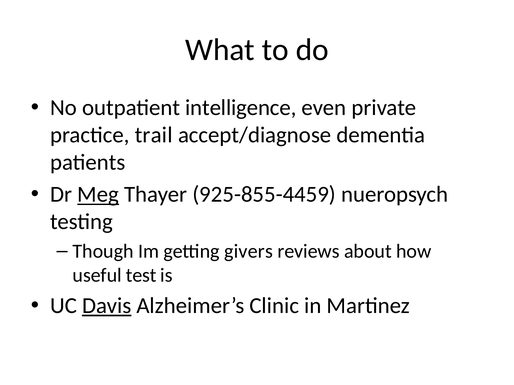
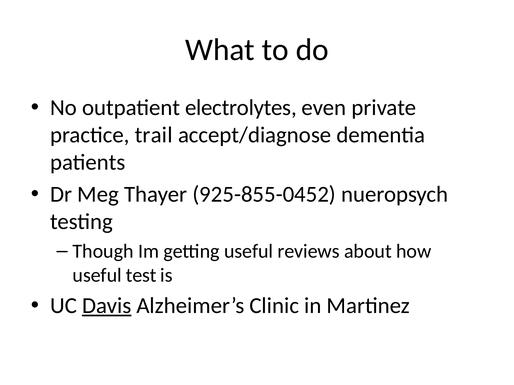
intelligence: intelligence -> electrolytes
Meg underline: present -> none
925-855-4459: 925-855-4459 -> 925-855-0452
getting givers: givers -> useful
